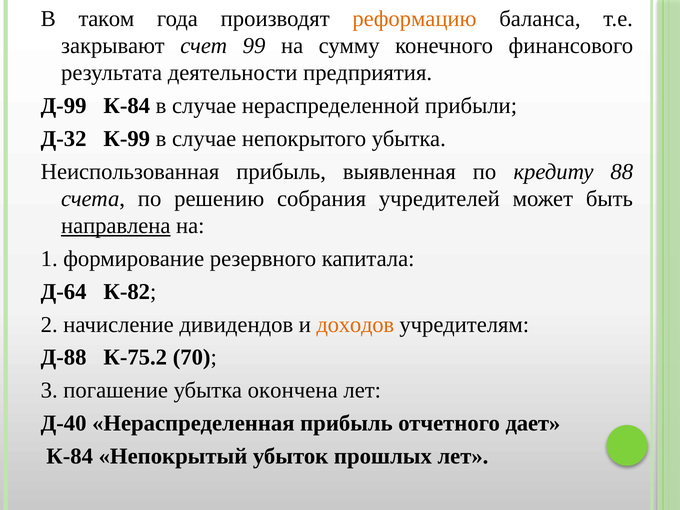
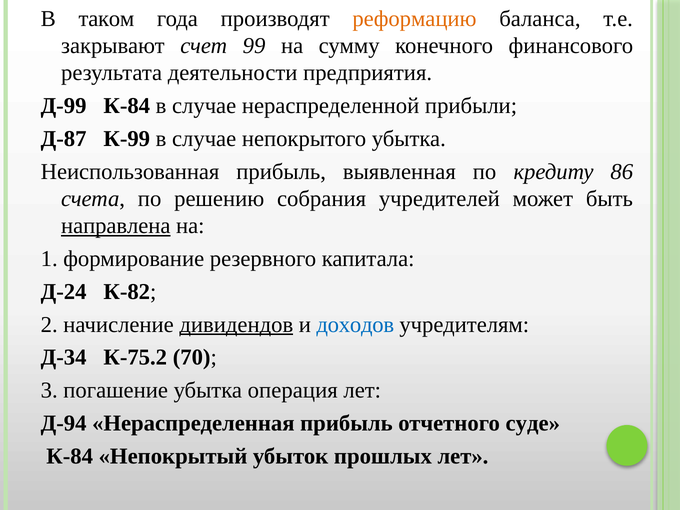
Д-32: Д-32 -> Д-87
88: 88 -> 86
Д-64: Д-64 -> Д-24
дивидендов underline: none -> present
доходов colour: orange -> blue
Д-88: Д-88 -> Д-34
окончена: окончена -> операция
Д-40: Д-40 -> Д-94
дает: дает -> суде
